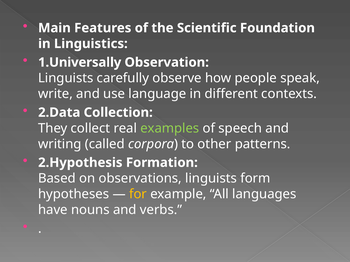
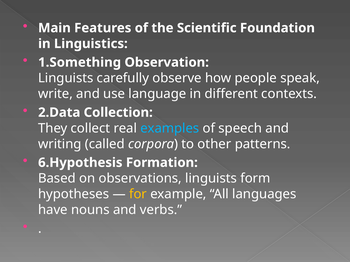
1.Universally: 1.Universally -> 1.Something
examples colour: light green -> light blue
2.Hypothesis: 2.Hypothesis -> 6.Hypothesis
